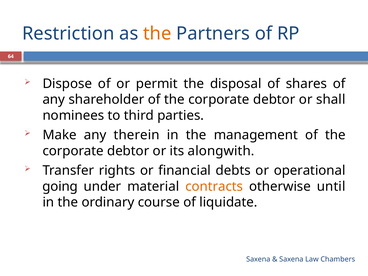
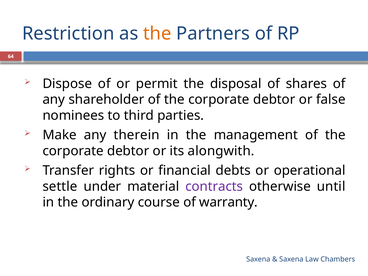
shall: shall -> false
going: going -> settle
contracts colour: orange -> purple
liquidate: liquidate -> warranty
